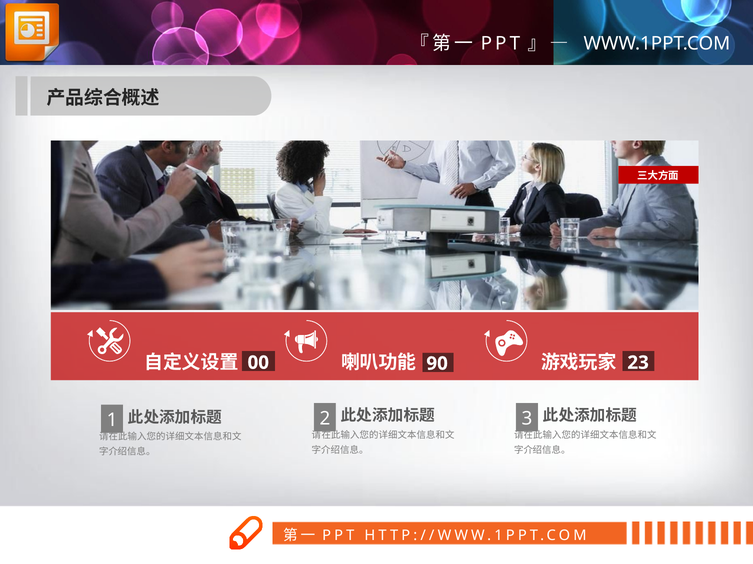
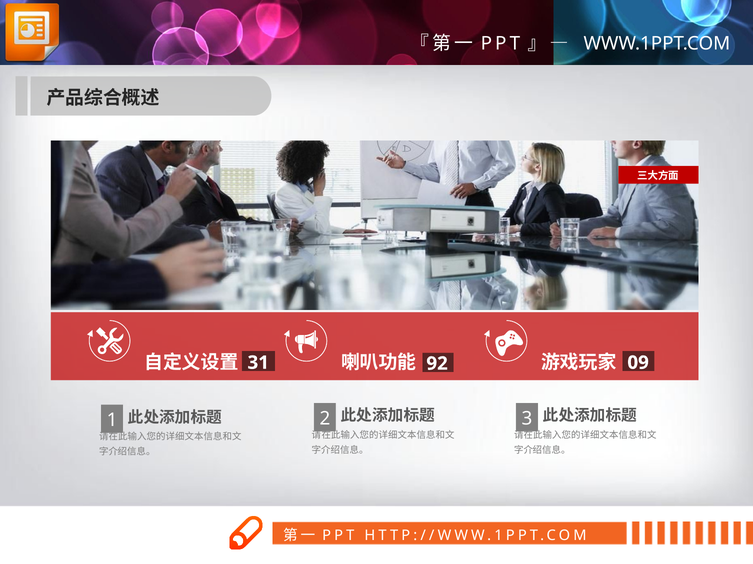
00: 00 -> 31
90: 90 -> 92
23: 23 -> 09
